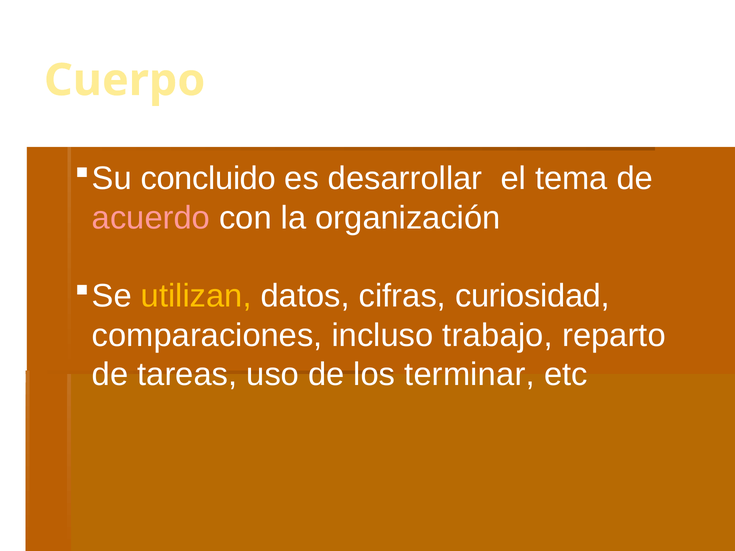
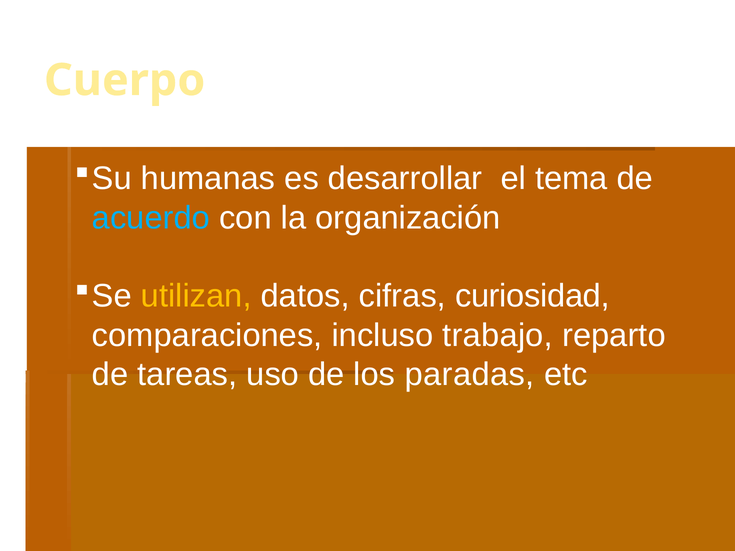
concluido: concluido -> humanas
acuerdo colour: pink -> light blue
terminar: terminar -> paradas
